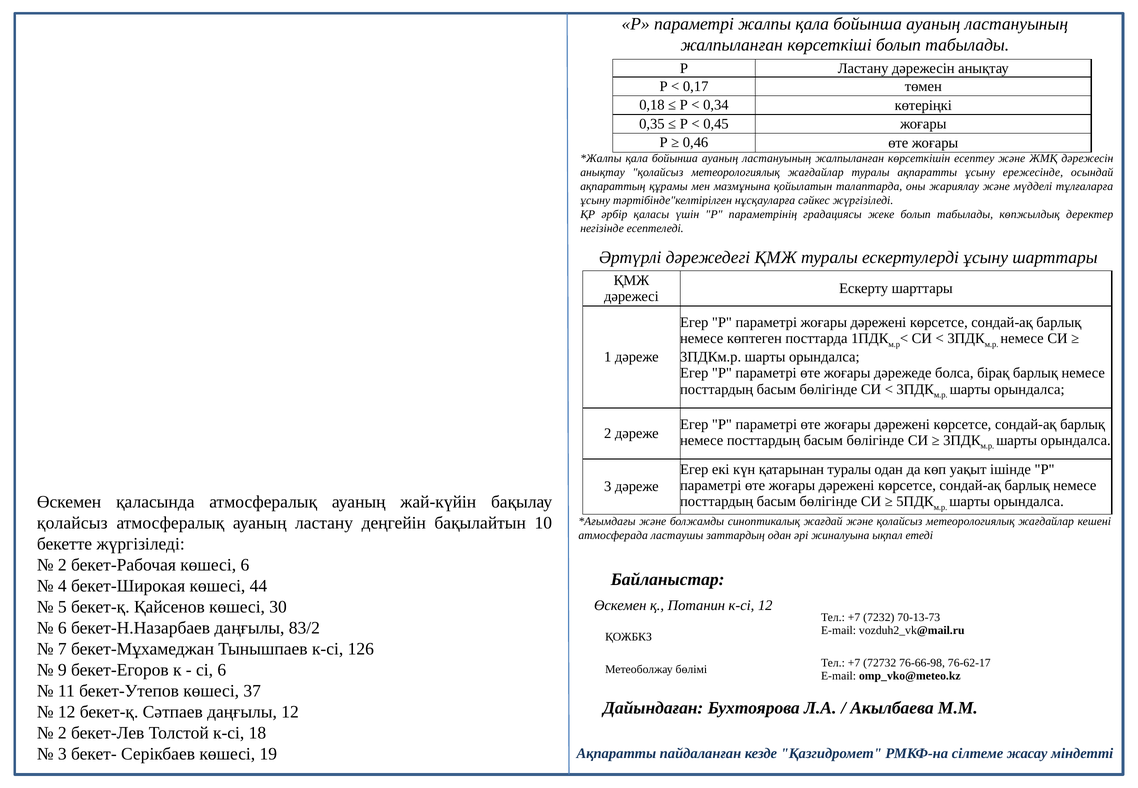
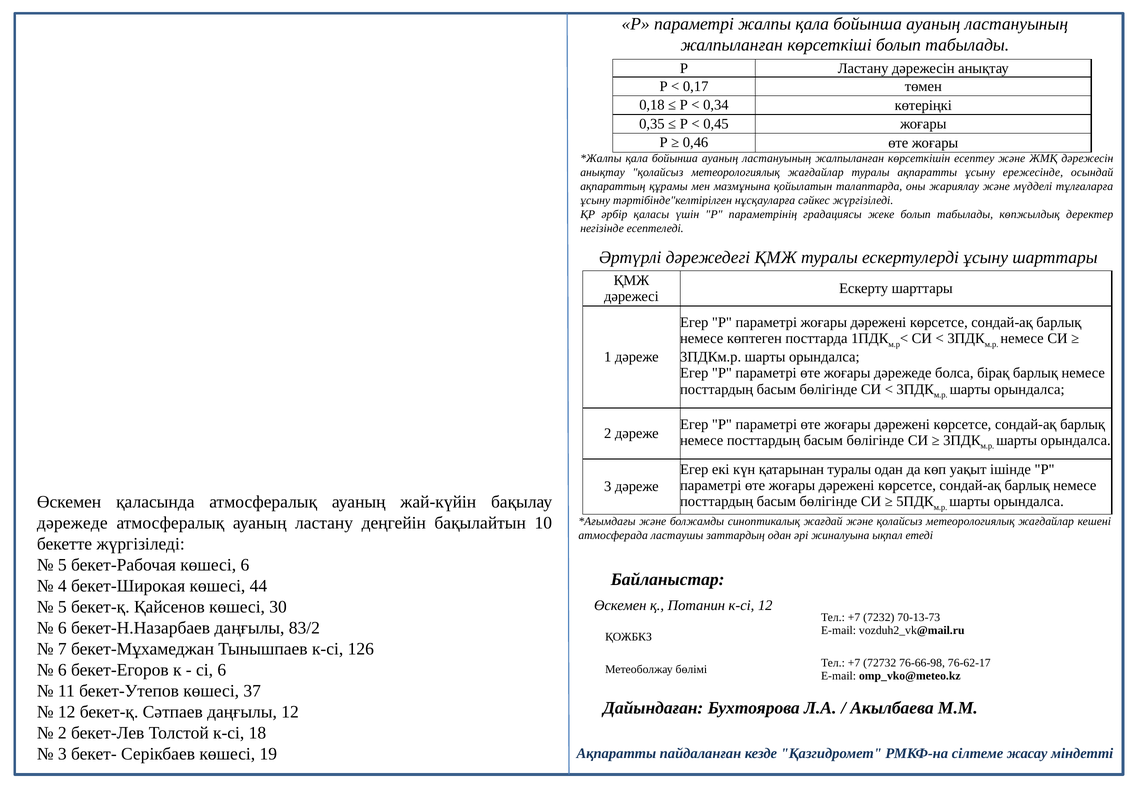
қолайсыз at (72, 523): қолайсыз -> дәрежеде
2 at (62, 565): 2 -> 5
9 at (62, 670): 9 -> 6
